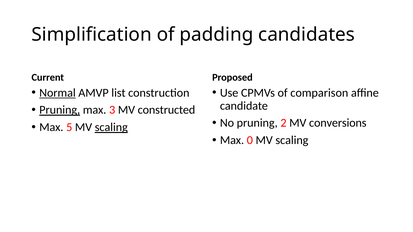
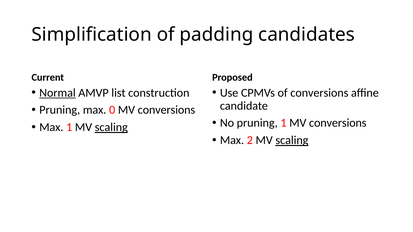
of comparison: comparison -> conversions
Pruning at (60, 110) underline: present -> none
3: 3 -> 0
constructed at (166, 110): constructed -> conversions
pruning 2: 2 -> 1
Max 5: 5 -> 1
0: 0 -> 2
scaling at (292, 140) underline: none -> present
